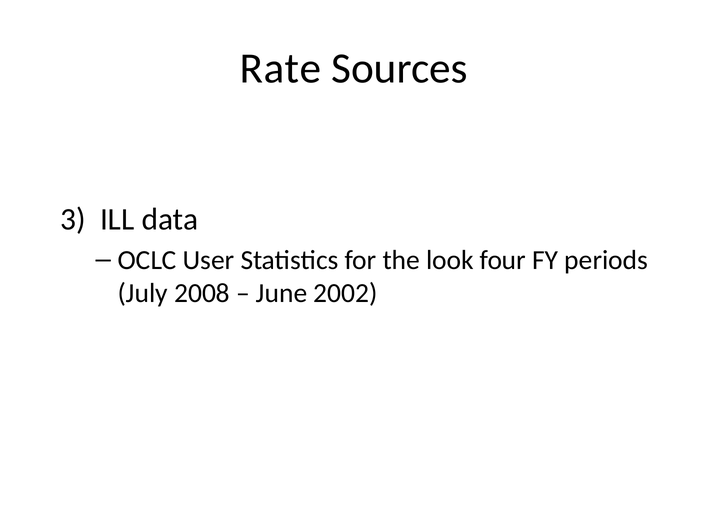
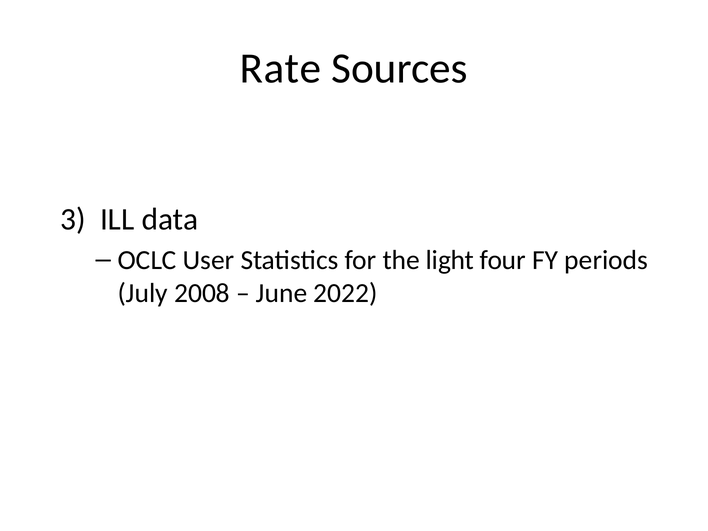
look: look -> light
2002: 2002 -> 2022
